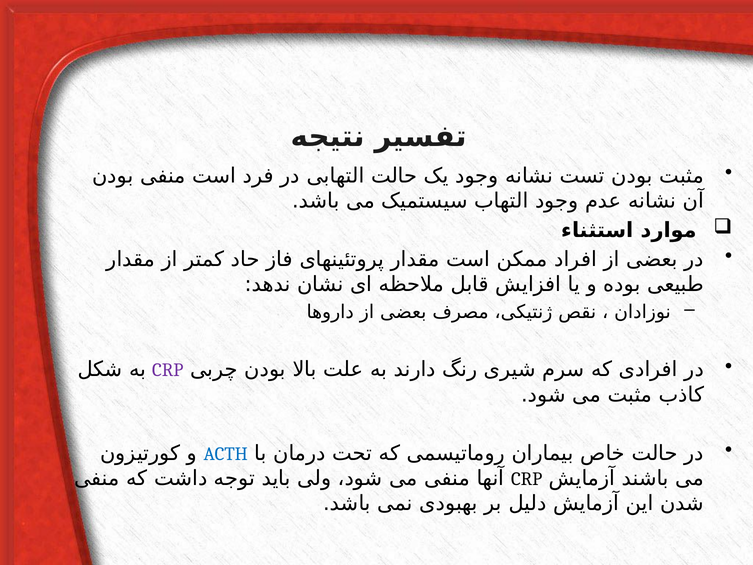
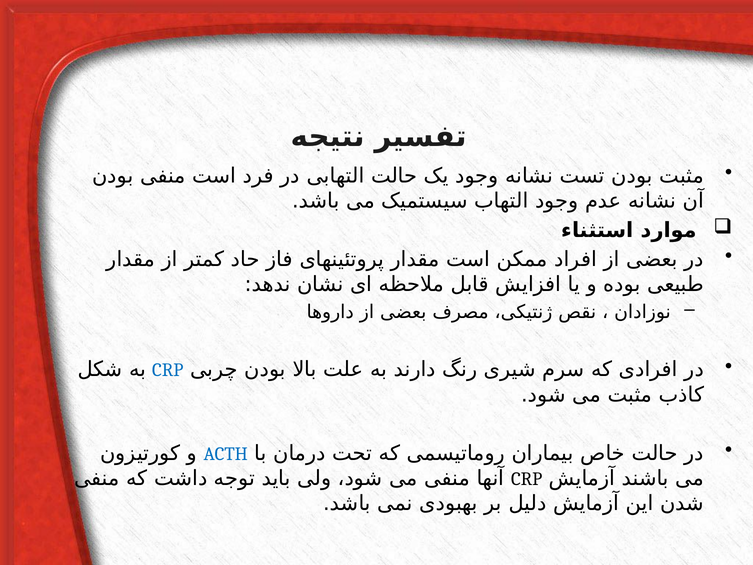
CRP at (168, 370) colour: purple -> blue
